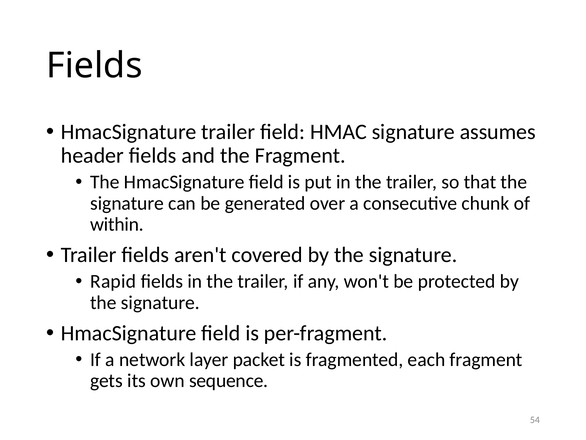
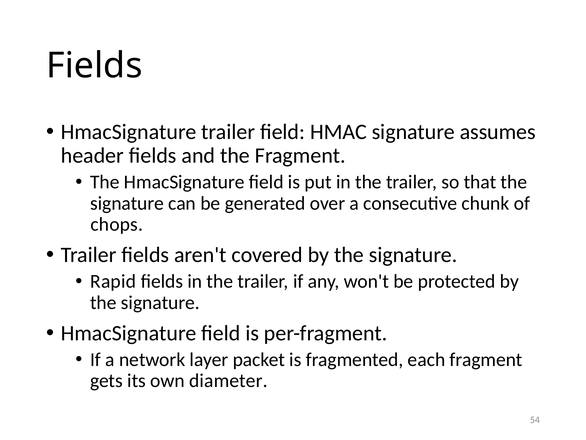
within: within -> chops
sequence: sequence -> diameter
